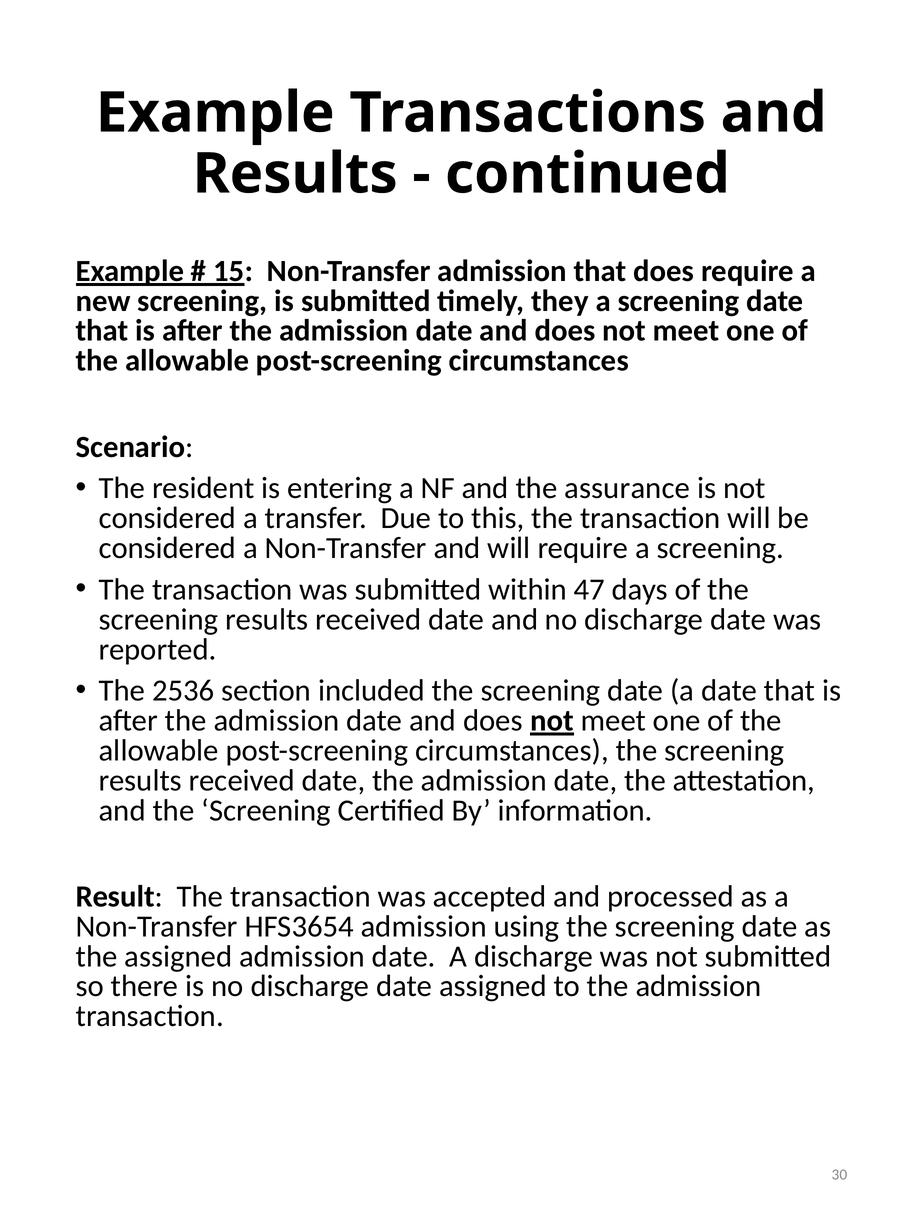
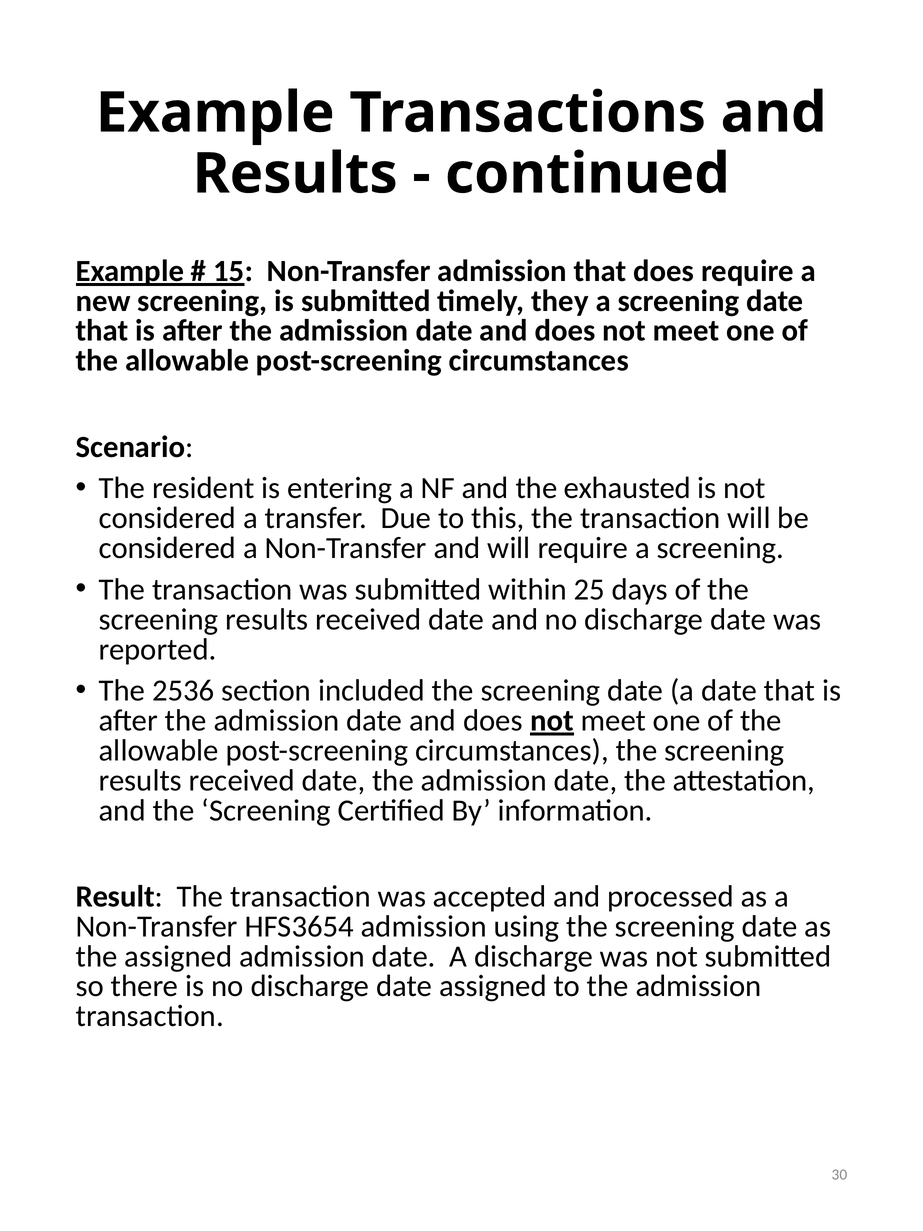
assurance: assurance -> exhausted
47: 47 -> 25
